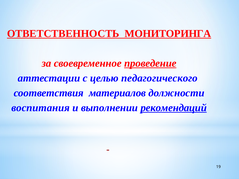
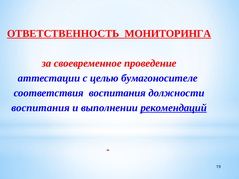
проведение underline: present -> none
педагогического: педагогического -> бумагоносителе
соответствия материалов: материалов -> воспитания
